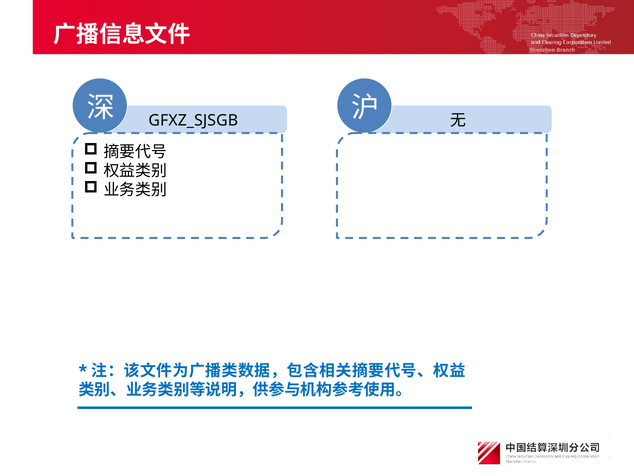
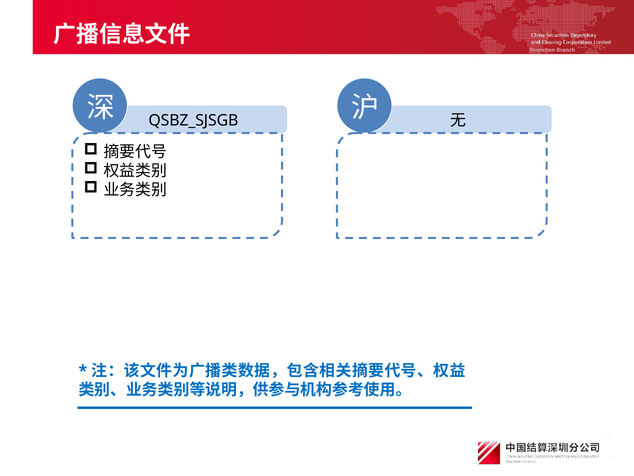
GFXZ_SJSGB: GFXZ_SJSGB -> QSBZ_SJSGB
